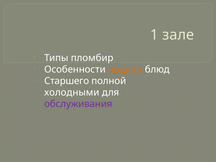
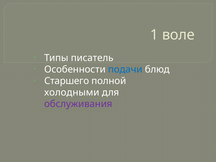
зале: зале -> воле
пломбир: пломбир -> писатель
подачи colour: orange -> blue
